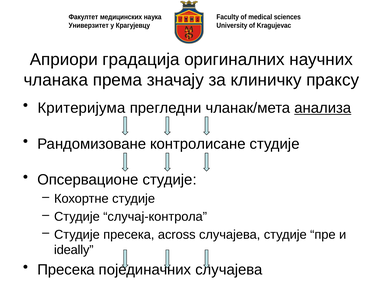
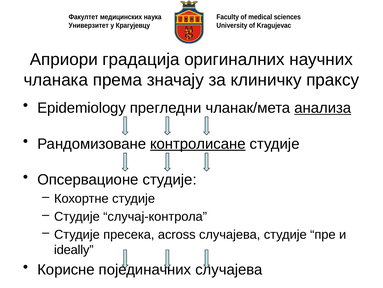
Критеријума: Критеријума -> Epidemiology
контролисане underline: none -> present
Пресека at (66, 269): Пресека -> Корисне
